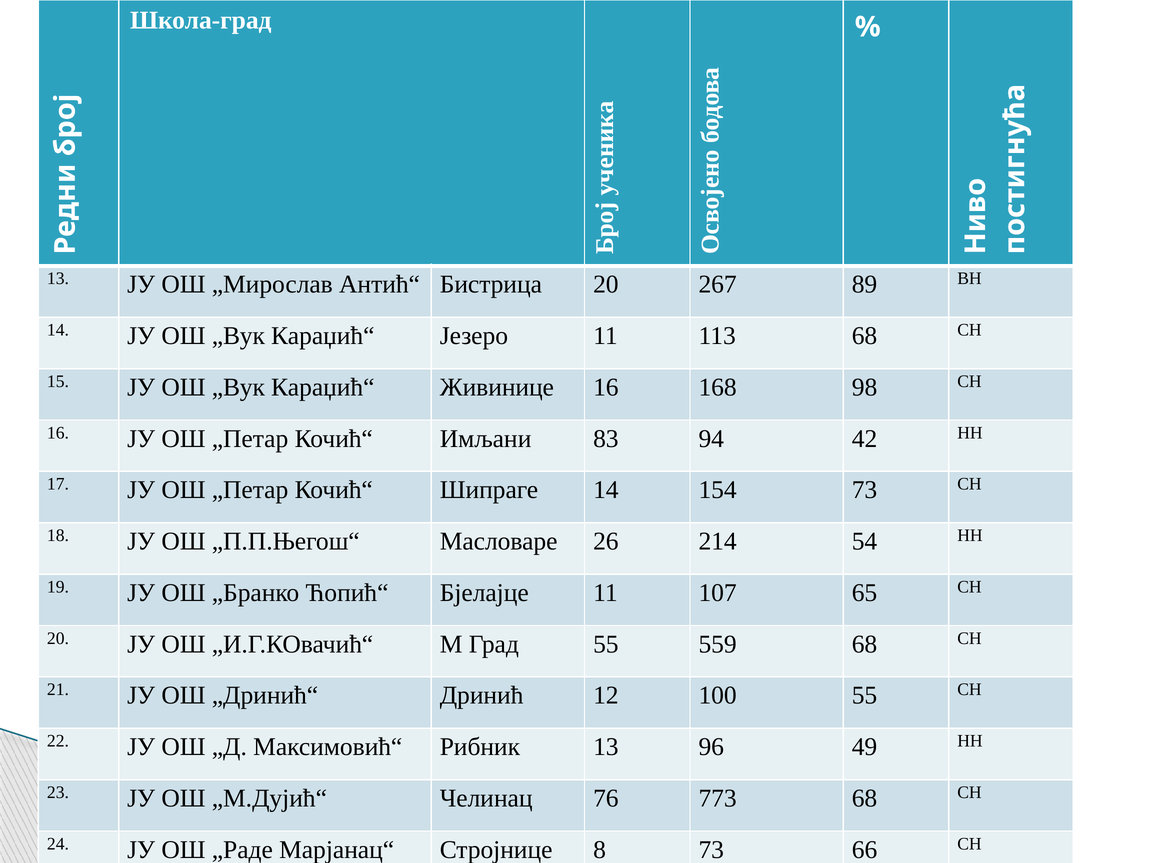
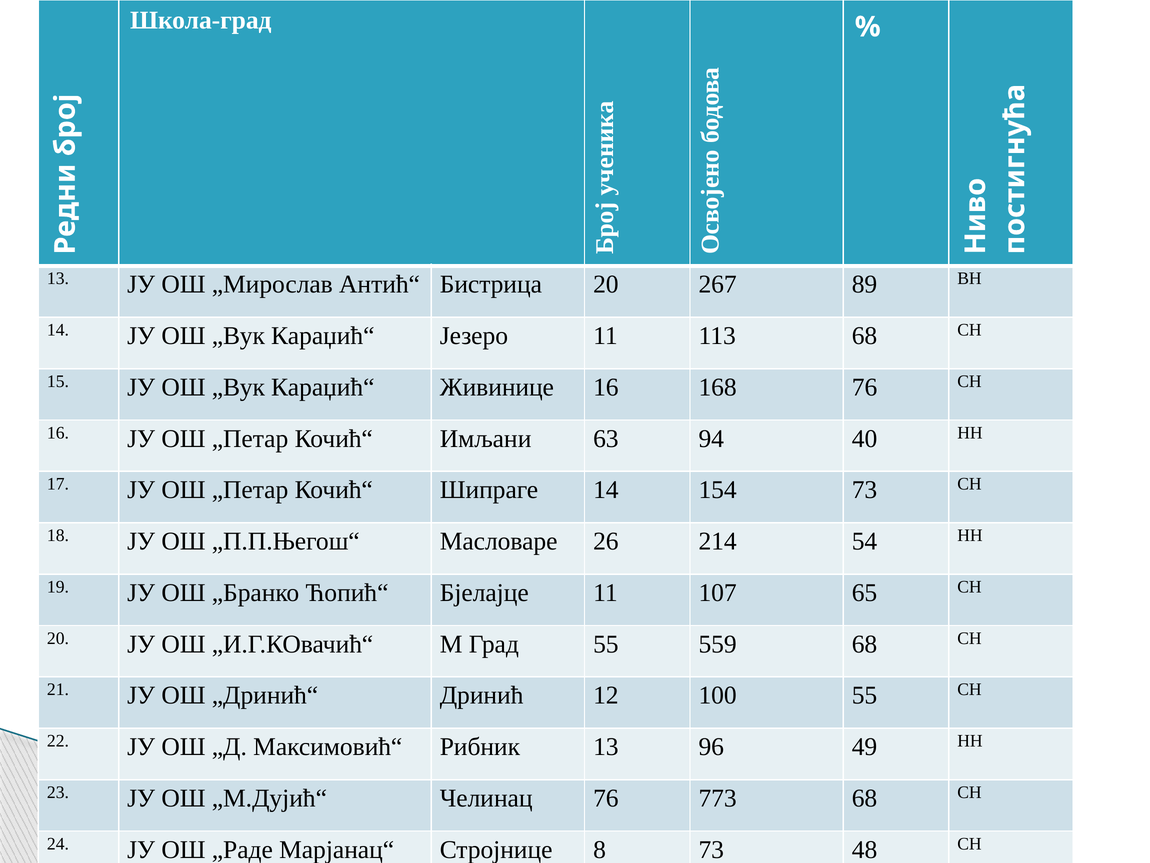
168 98: 98 -> 76
83: 83 -> 63
42: 42 -> 40
66: 66 -> 48
